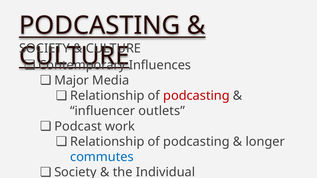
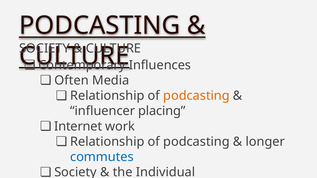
Major at (72, 81): Major -> Often
podcasting at (196, 96) colour: red -> orange
outlets: outlets -> placing
Podcast: Podcast -> Internet
